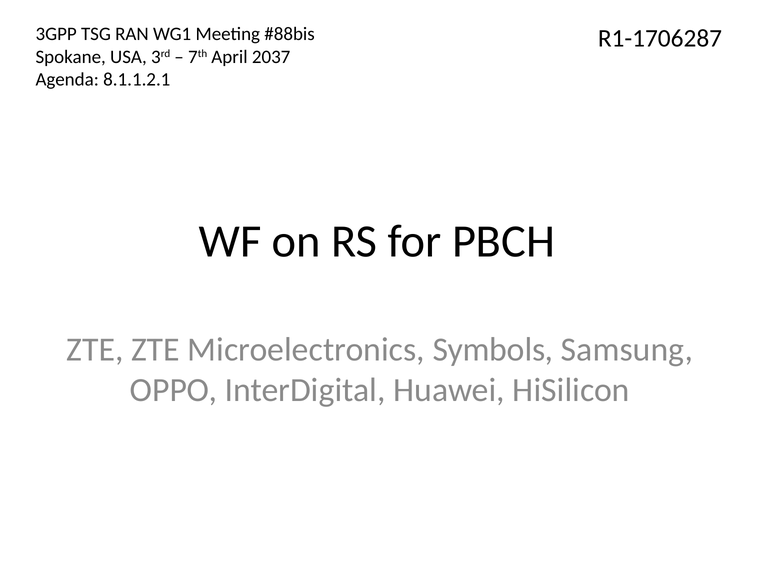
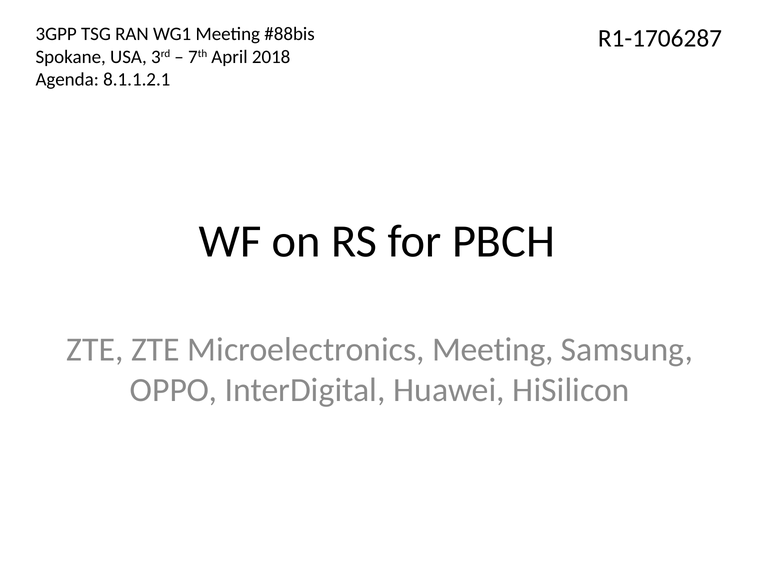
2037: 2037 -> 2018
Microelectronics Symbols: Symbols -> Meeting
